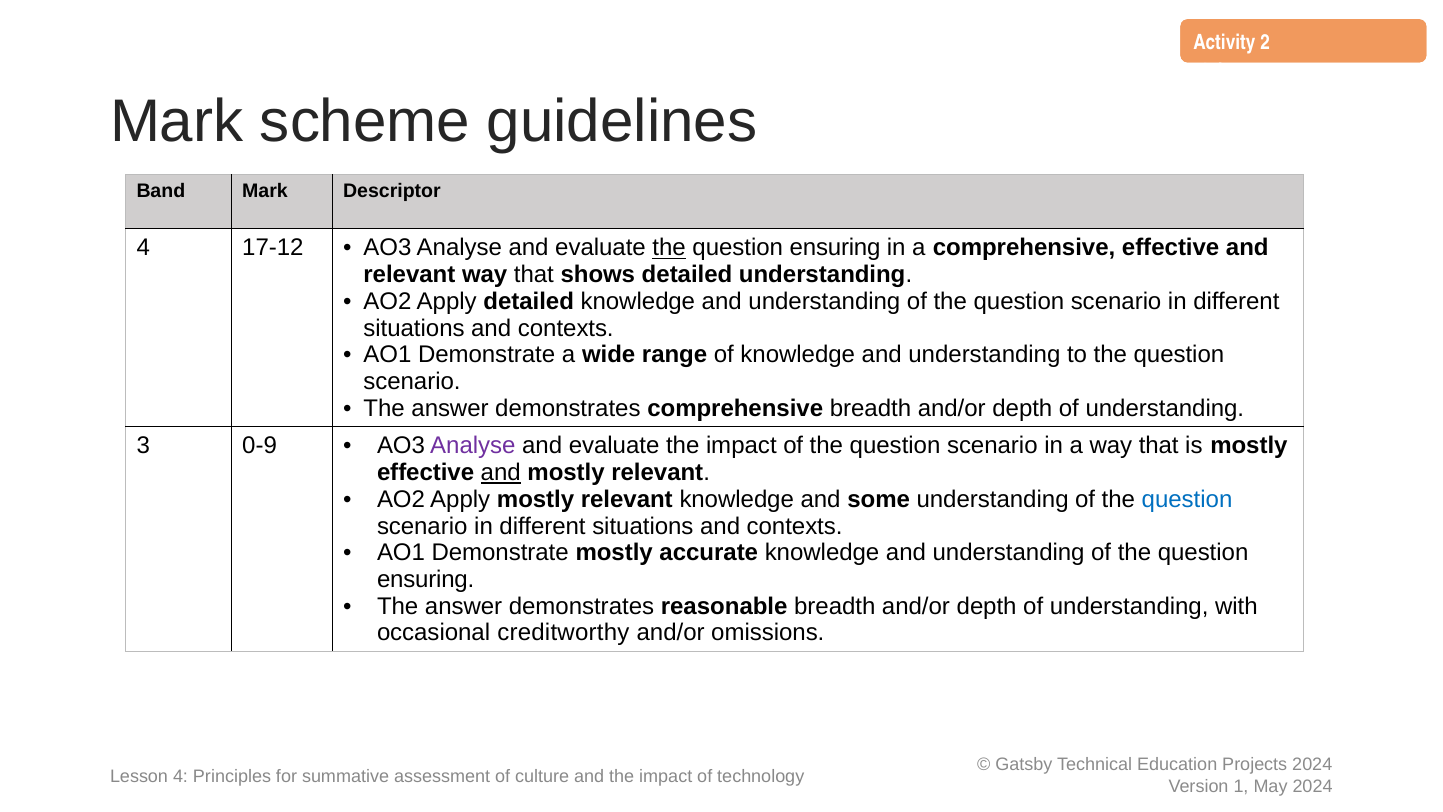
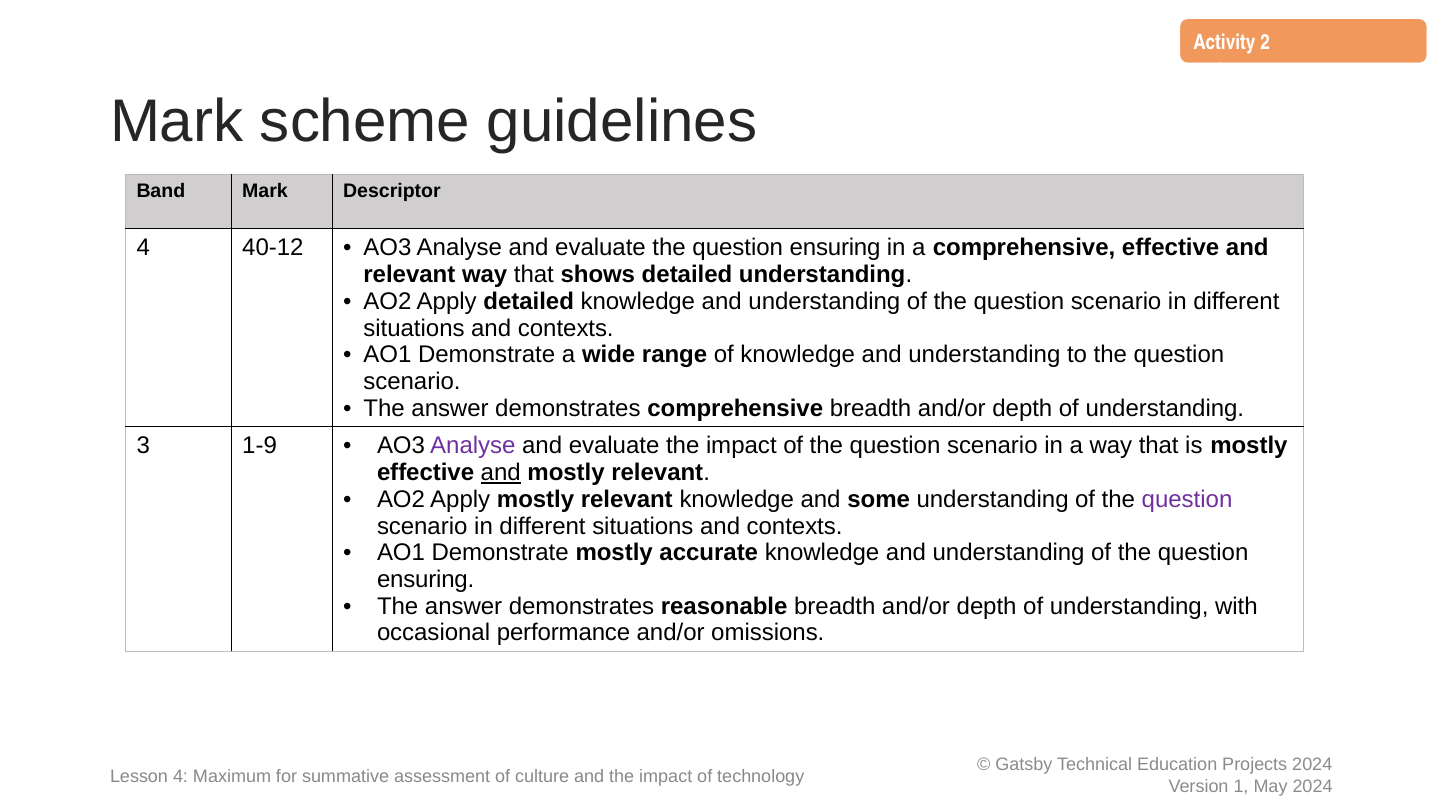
17-12: 17-12 -> 40-12
the at (669, 248) underline: present -> none
0-9: 0-9 -> 1-9
question at (1187, 499) colour: blue -> purple
creditworthy: creditworthy -> performance
Principles: Principles -> Maximum
